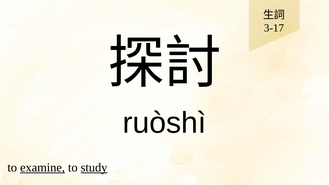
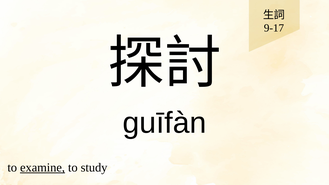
3-17: 3-17 -> 9-17
ruòshì: ruòshì -> guīfàn
study underline: present -> none
